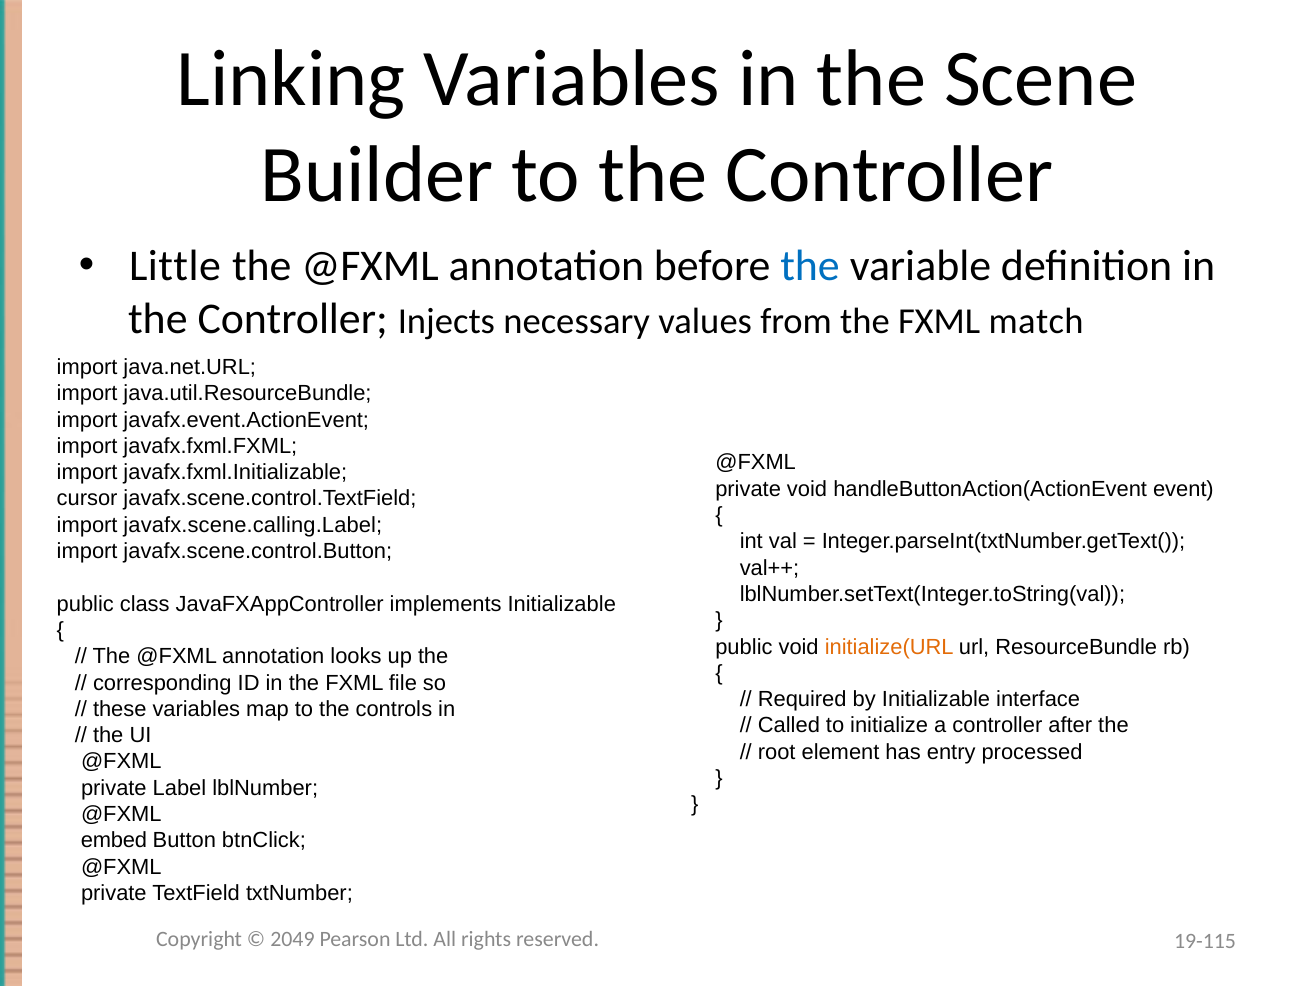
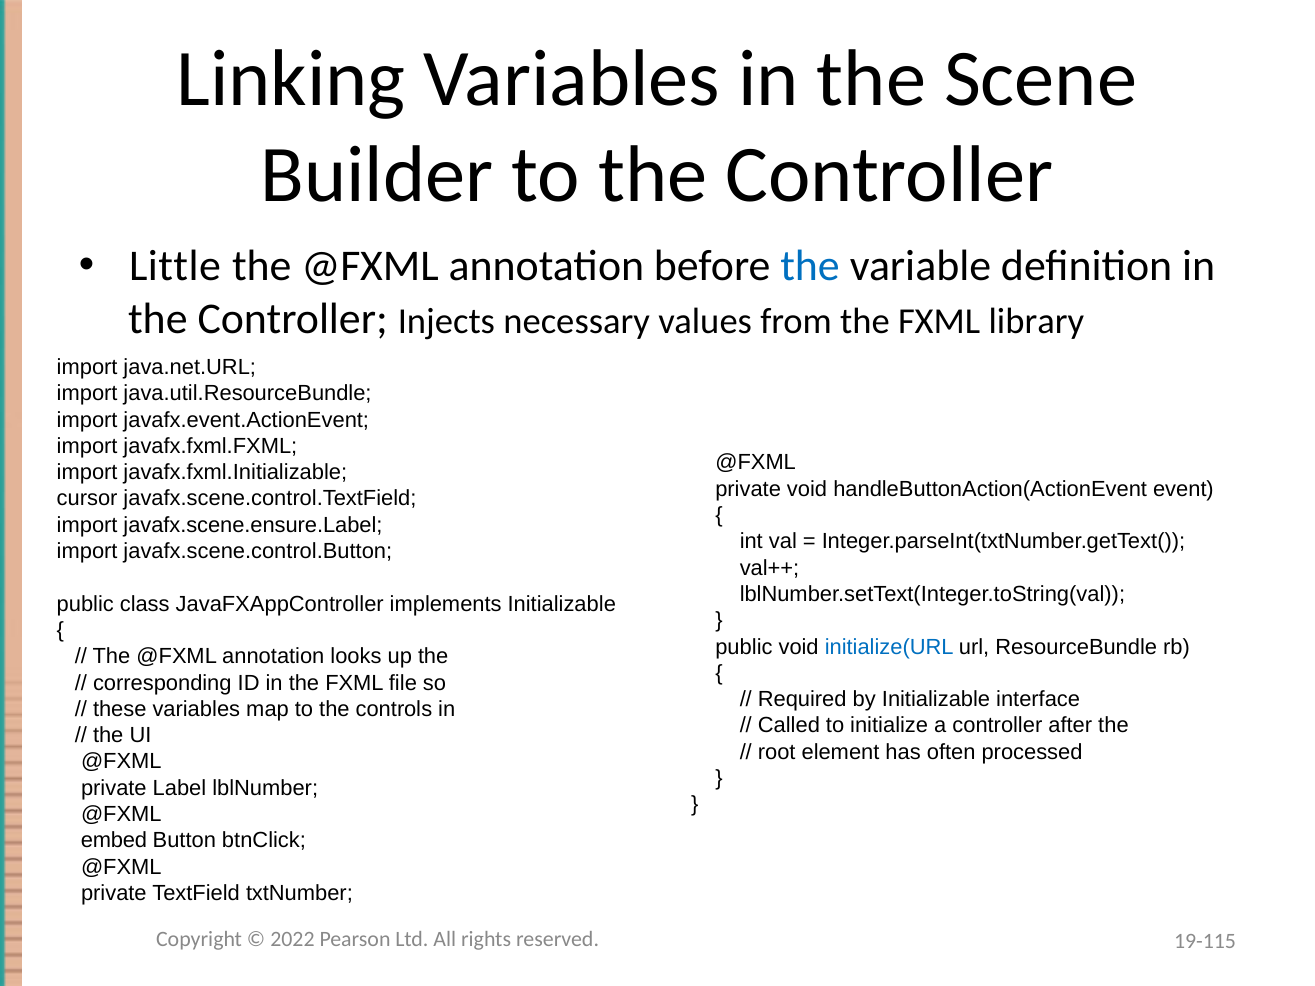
match: match -> library
javafx.scene.calling.Label: javafx.scene.calling.Label -> javafx.scene.ensure.Label
initialize(URL colour: orange -> blue
entry: entry -> often
2049: 2049 -> 2022
